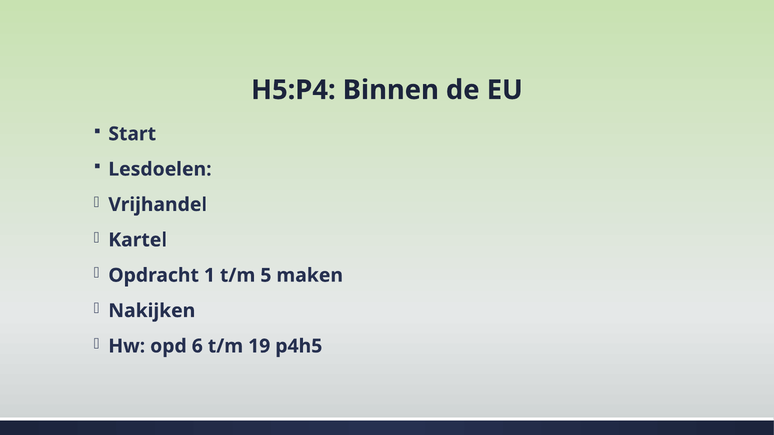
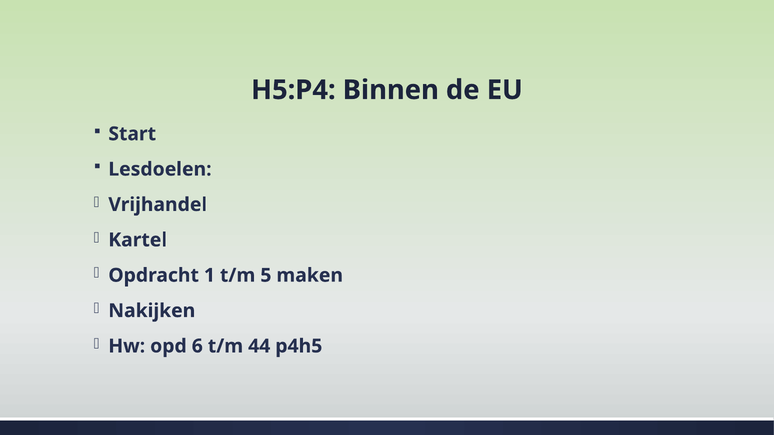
19: 19 -> 44
